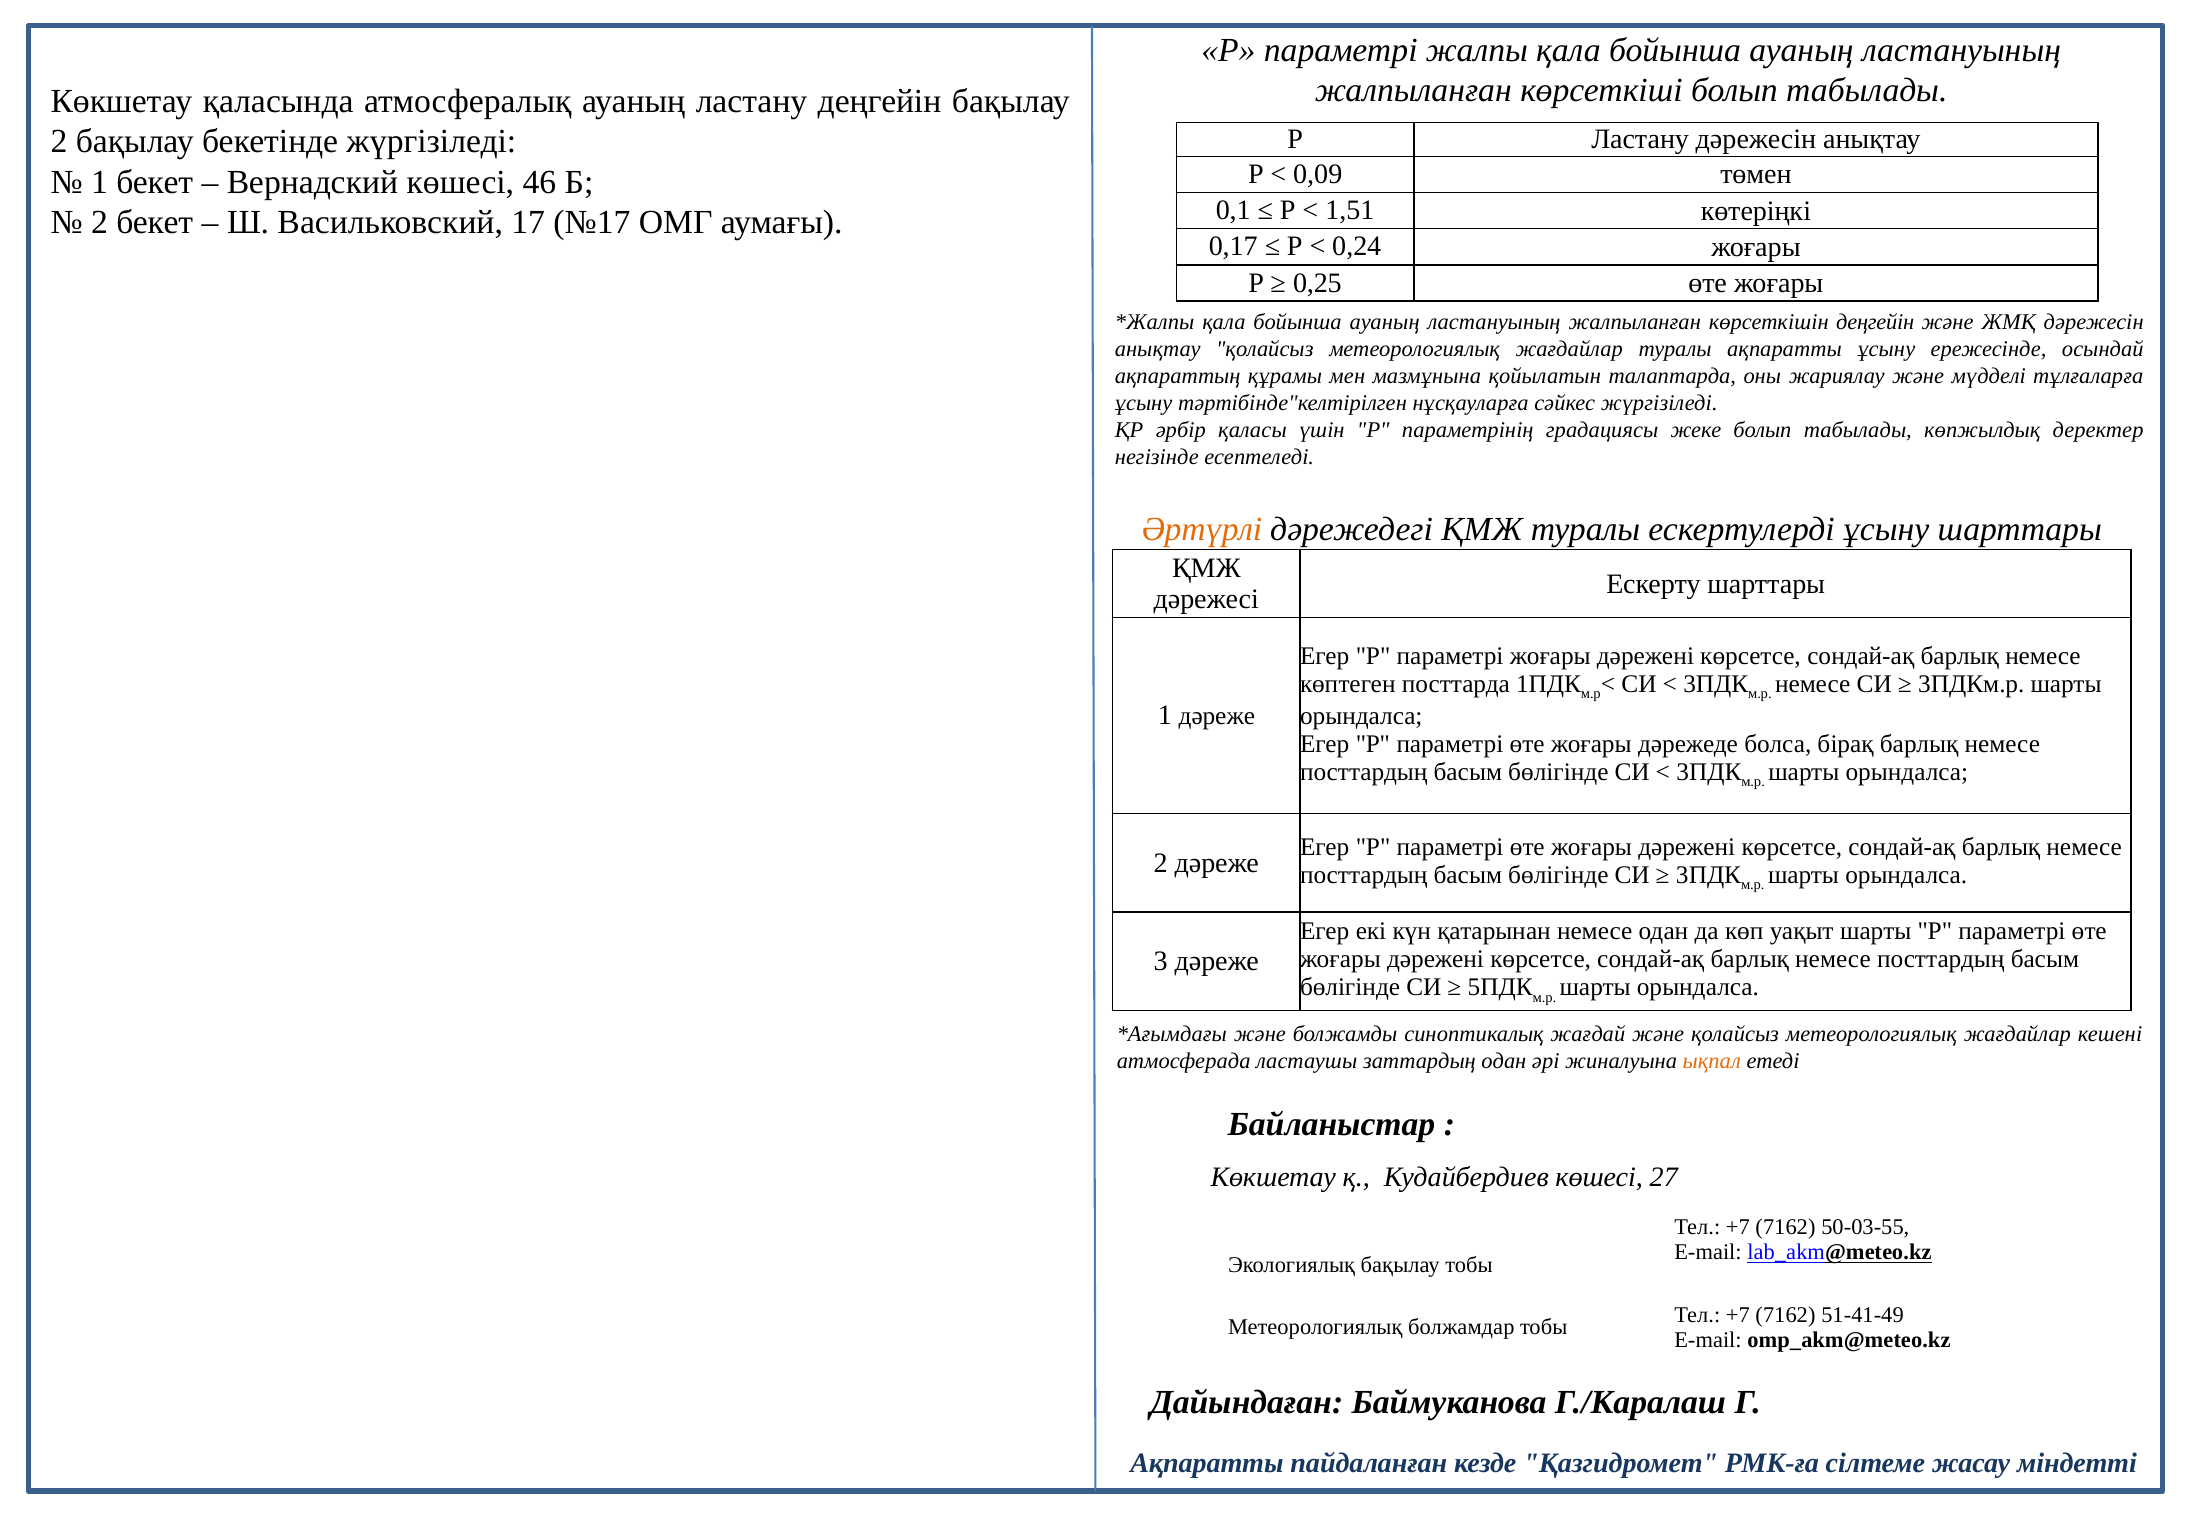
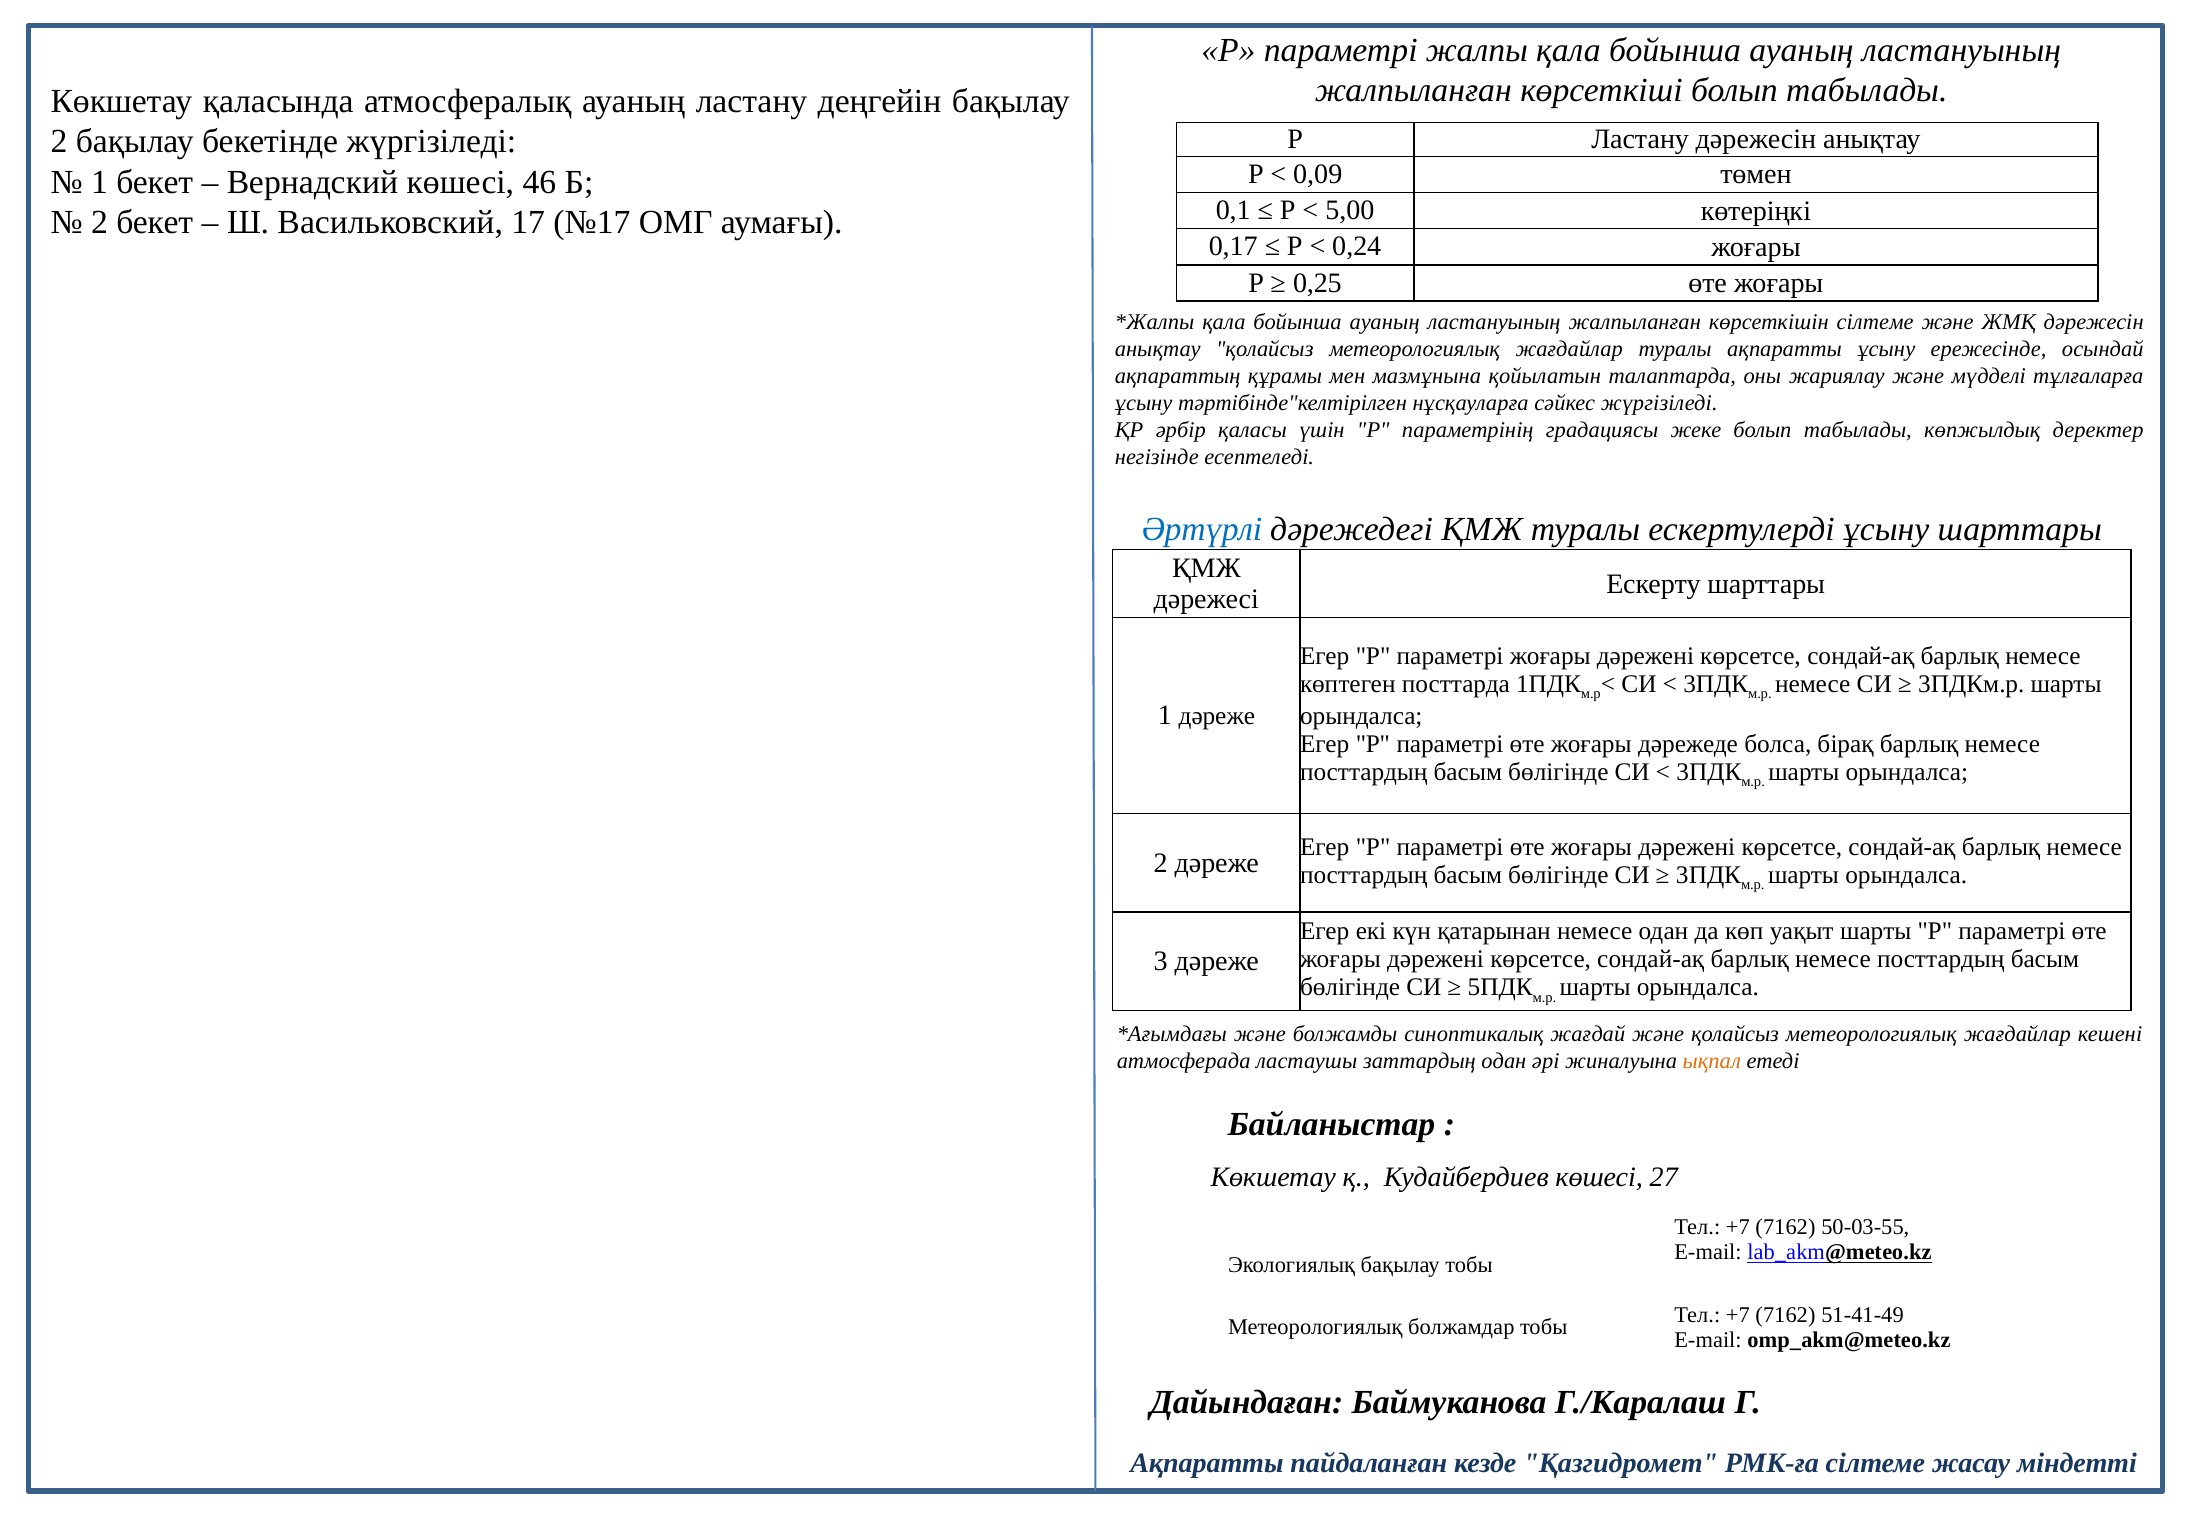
1,51: 1,51 -> 5,00
көрсеткішін деңгейін: деңгейін -> сілтеме
Әртүрлі colour: orange -> blue
